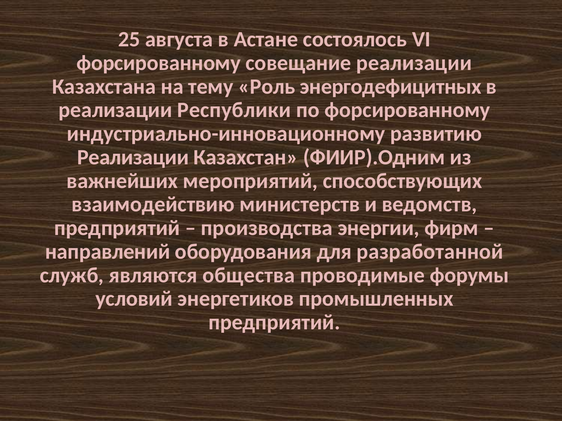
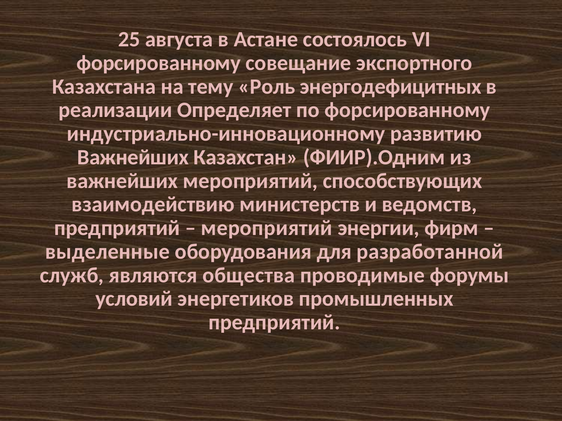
совещание реализации: реализации -> экспортного
Республики: Республики -> Определяет
Реализации at (133, 157): Реализации -> Важнейших
производства at (267, 228): производства -> мероприятий
направлений: направлений -> выделенные
